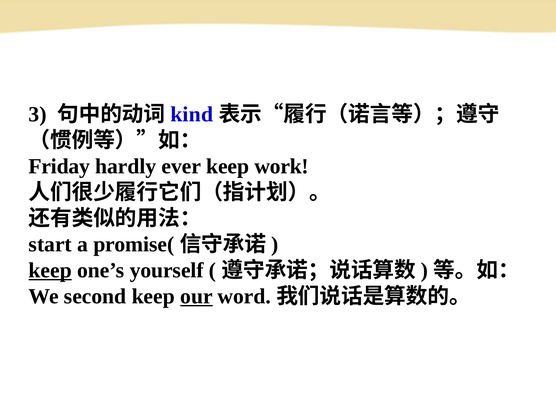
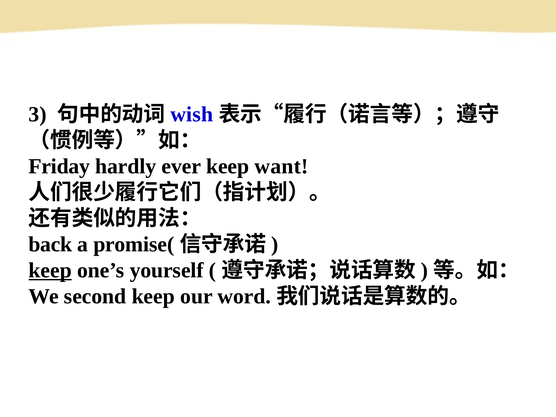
kind: kind -> wish
work: work -> want
start: start -> back
our underline: present -> none
